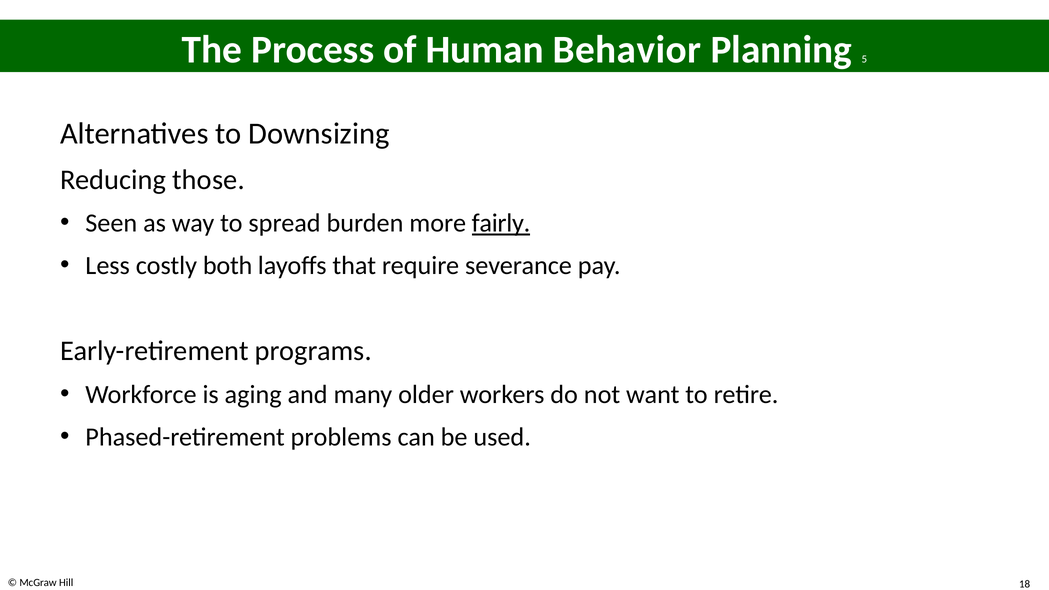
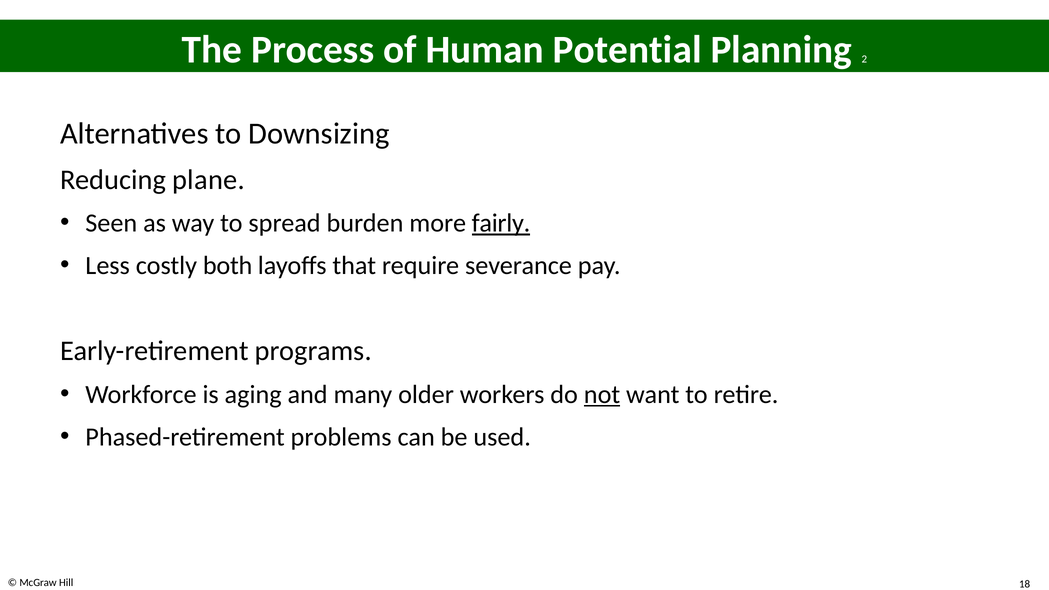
Behavior: Behavior -> Potential
5: 5 -> 2
those: those -> plane
not underline: none -> present
